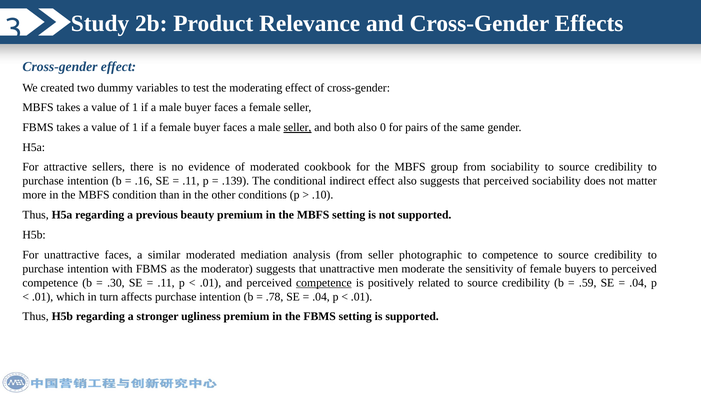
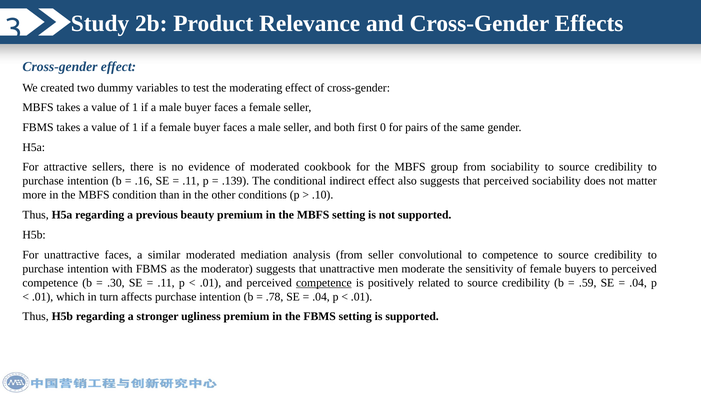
seller at (298, 128) underline: present -> none
both also: also -> first
photographic: photographic -> convolutional
